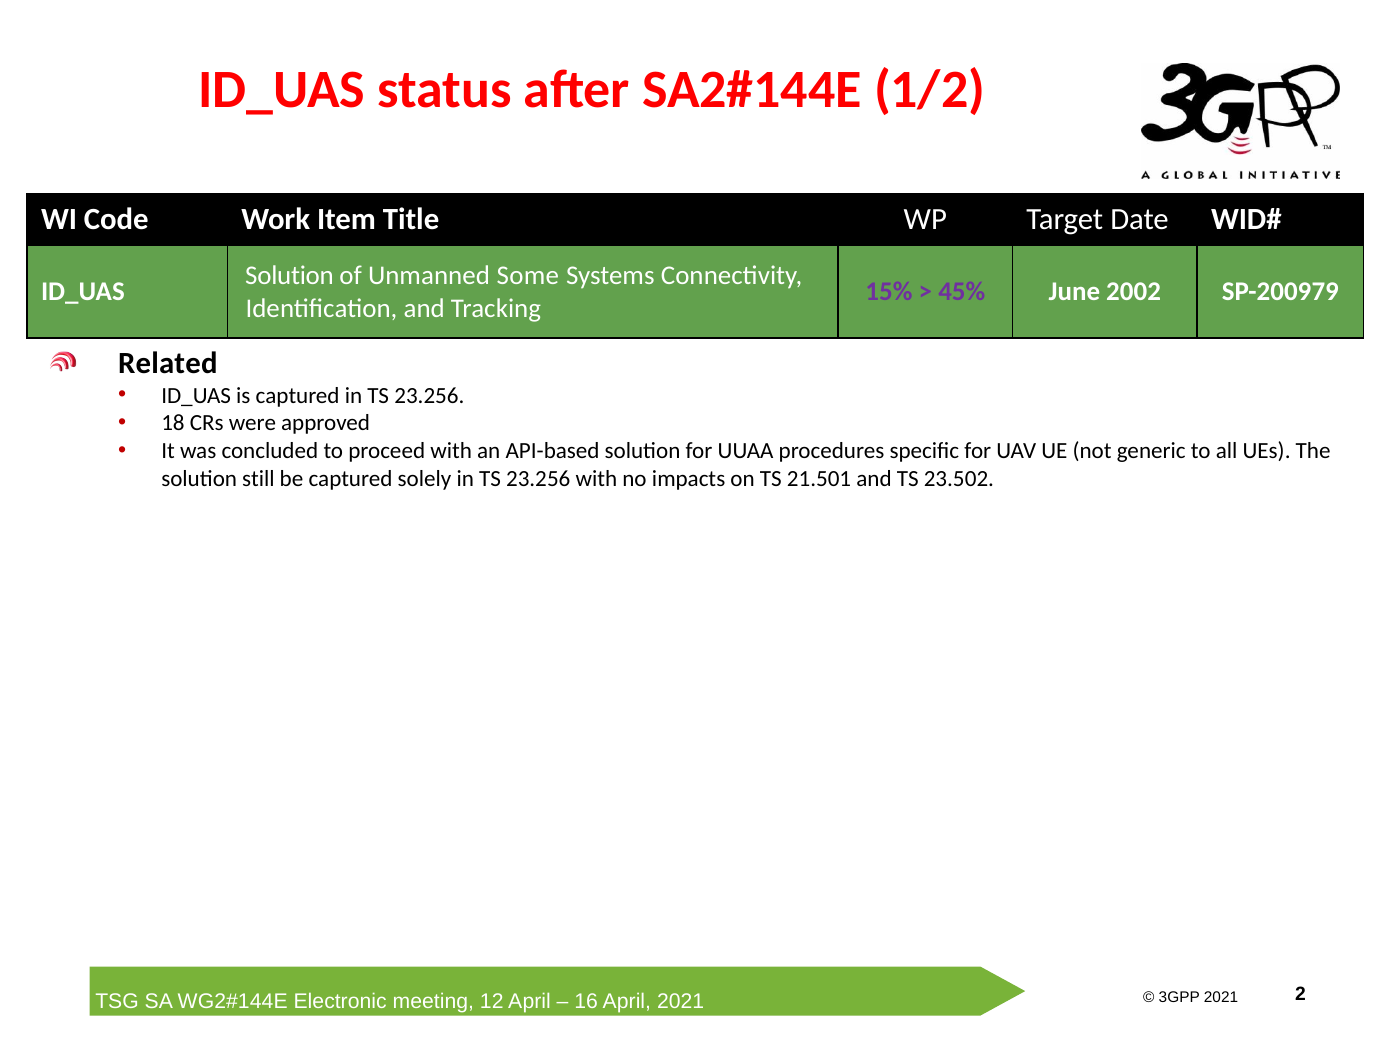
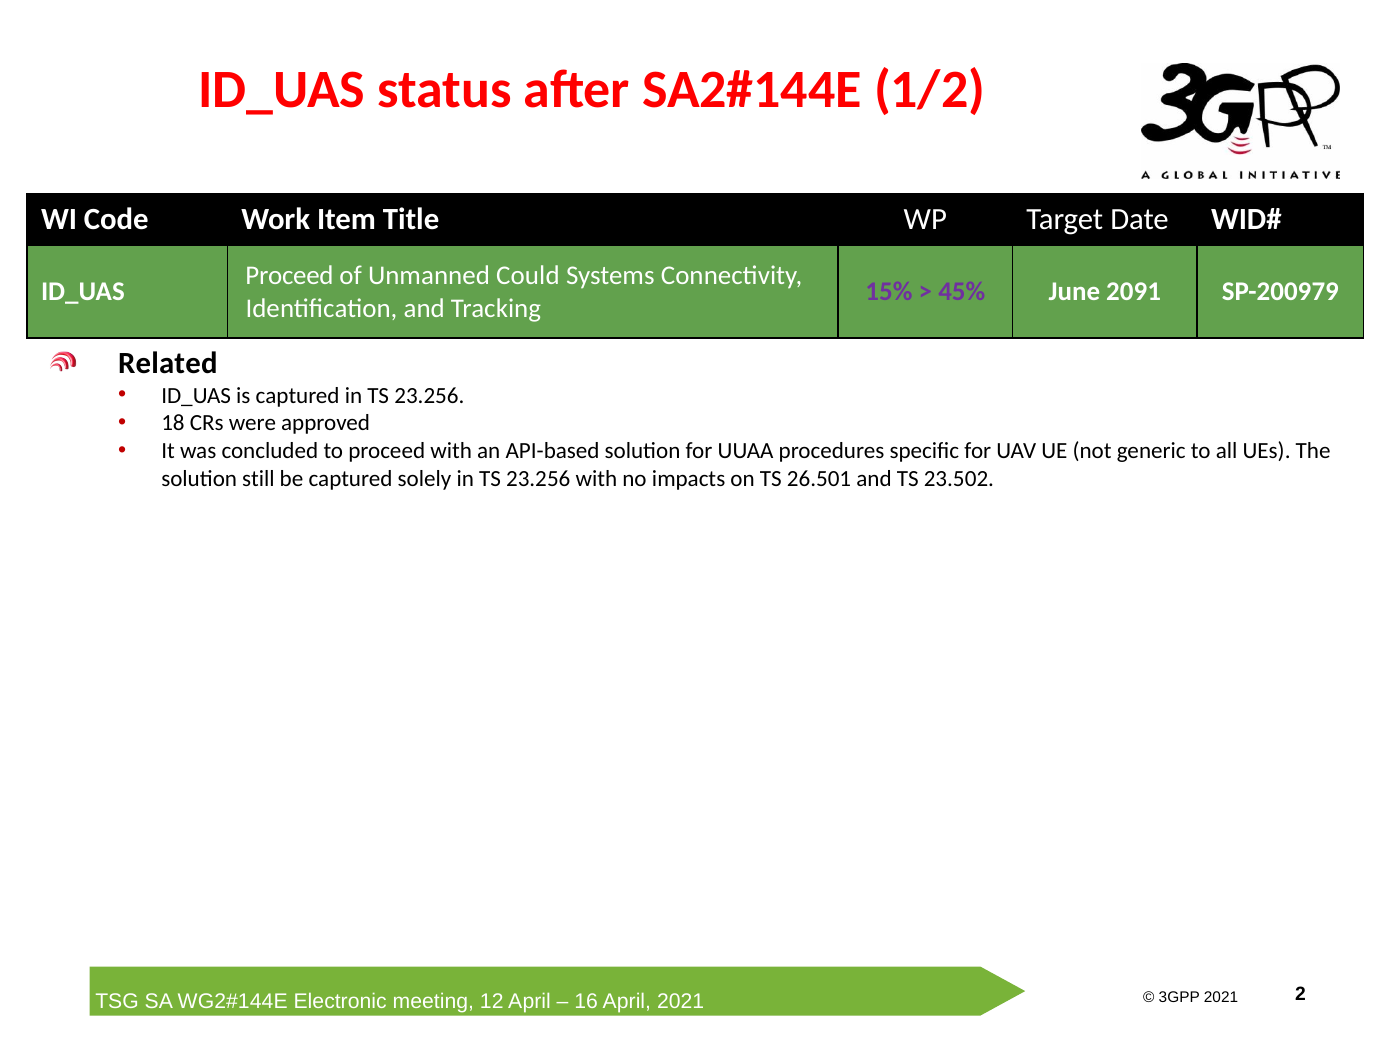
Solution at (290, 276): Solution -> Proceed
Some: Some -> Could
2002: 2002 -> 2091
21.501: 21.501 -> 26.501
